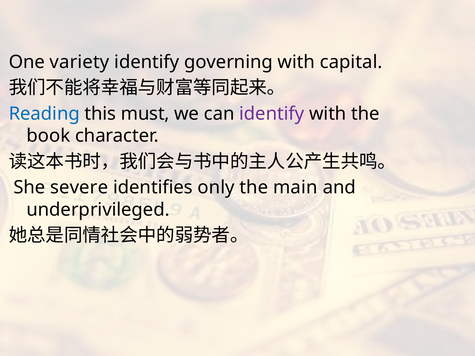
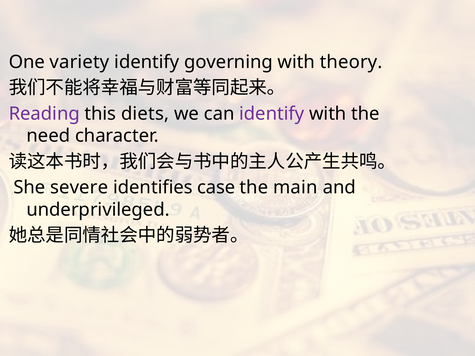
capital: capital -> theory
Reading colour: blue -> purple
must: must -> diets
book: book -> need
only: only -> case
